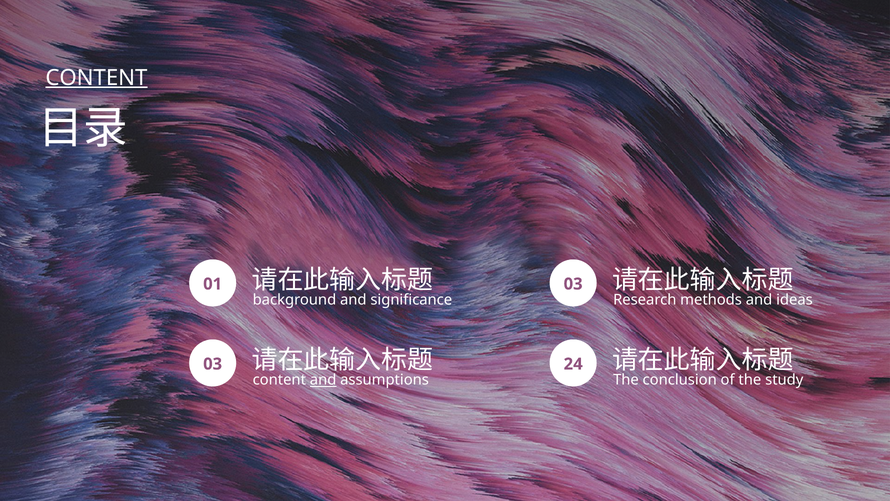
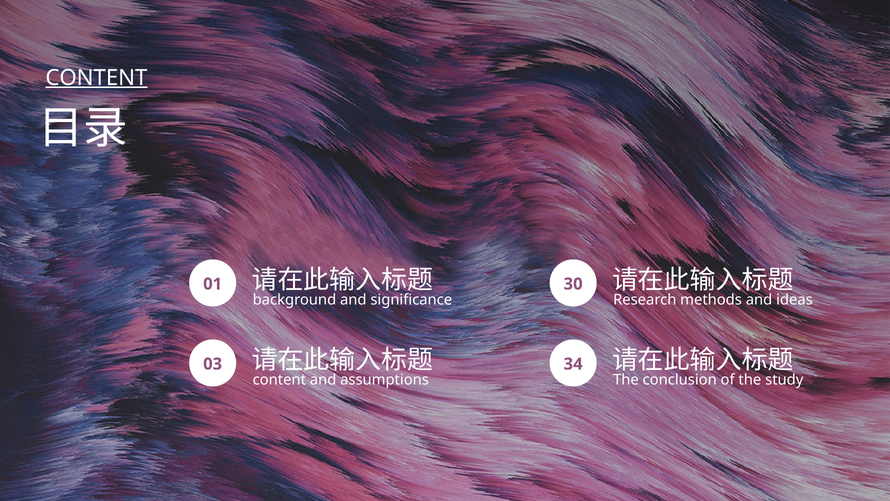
01 03: 03 -> 30
24: 24 -> 34
and at (323, 380) underline: present -> none
